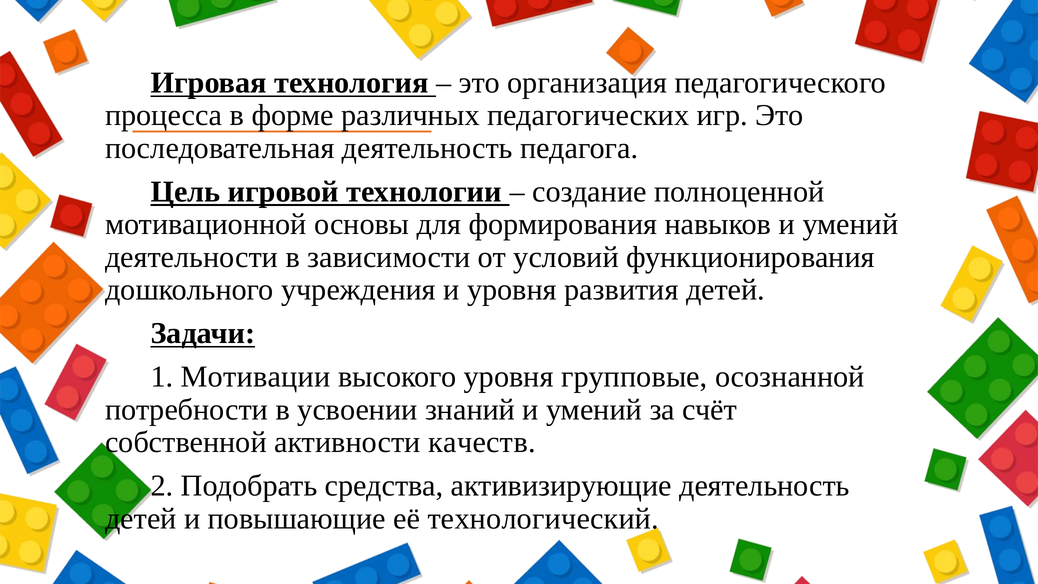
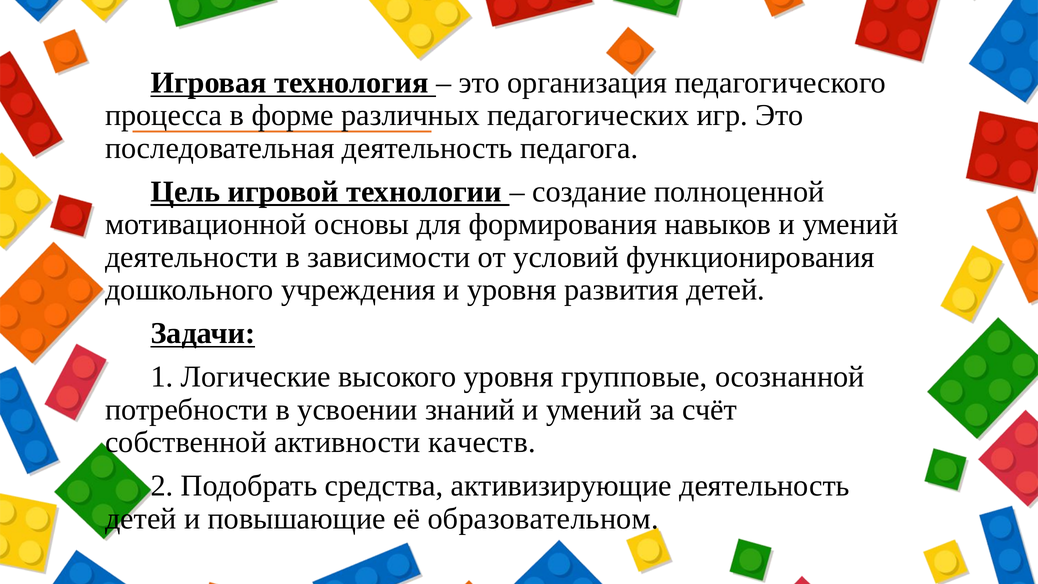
Мотивации: Мотивации -> Логические
технологический: технологический -> образовательном
